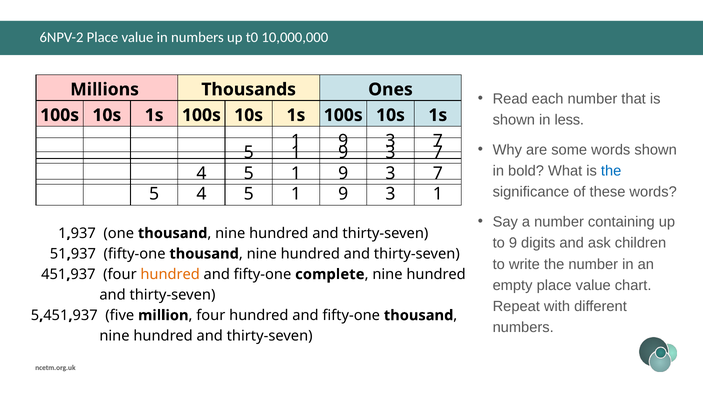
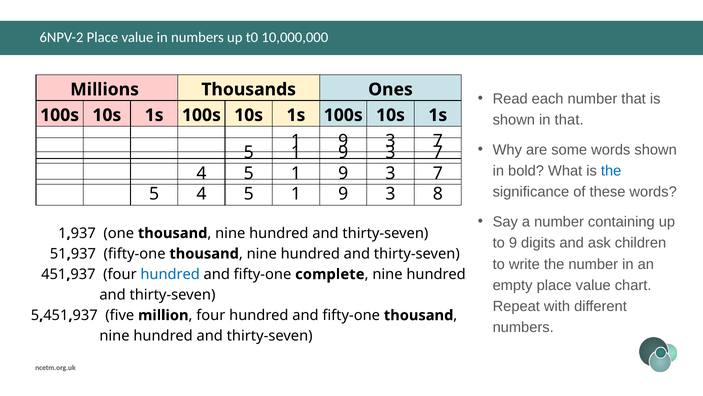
in less: less -> that
3 1: 1 -> 8
hundred at (170, 274) colour: orange -> blue
